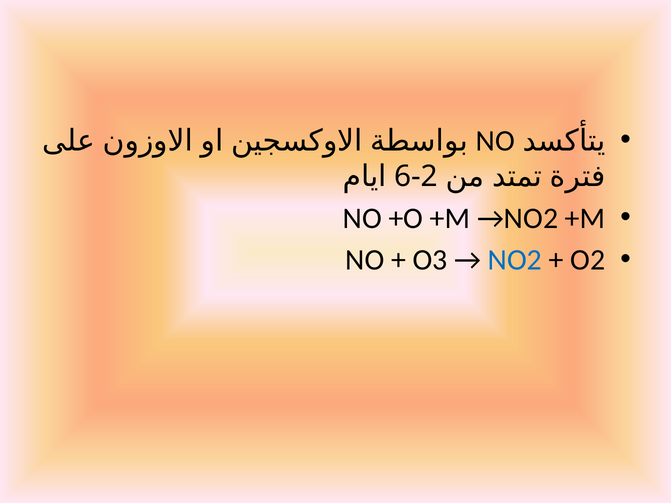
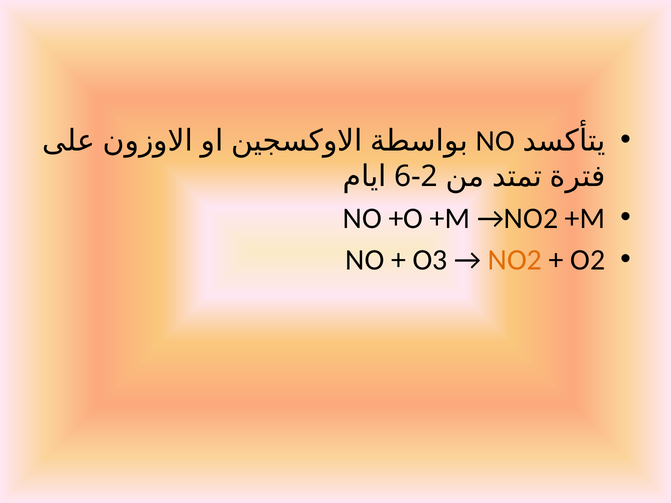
NO2 colour: blue -> orange
